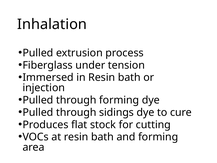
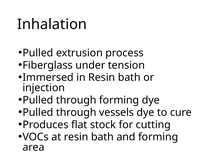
sidings: sidings -> vessels
